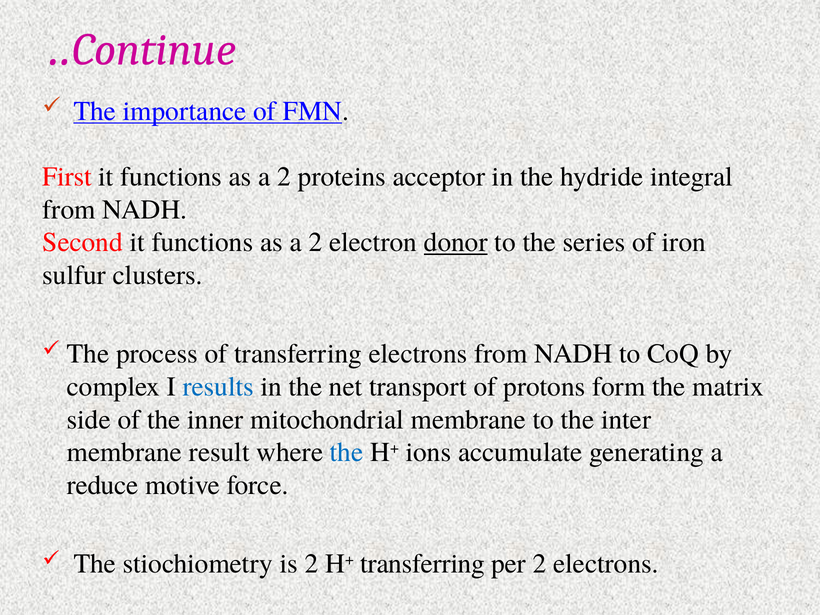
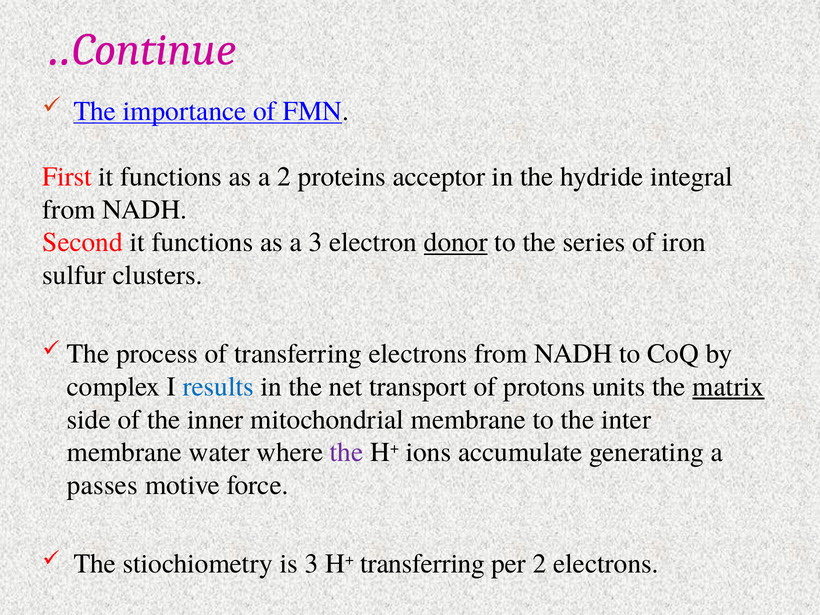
2 at (315, 242): 2 -> 3
form: form -> units
matrix underline: none -> present
result: result -> water
the at (347, 452) colour: blue -> purple
reduce: reduce -> passes
is 2: 2 -> 3
